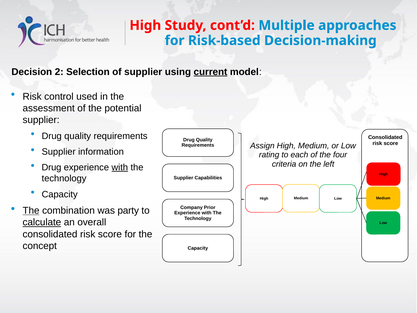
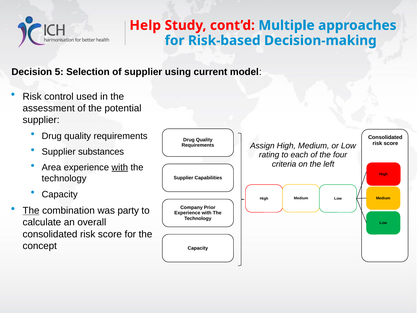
High at (145, 25): High -> Help
2: 2 -> 5
current underline: present -> none
information: information -> substances
Drug at (52, 167): Drug -> Area
calculate underline: present -> none
